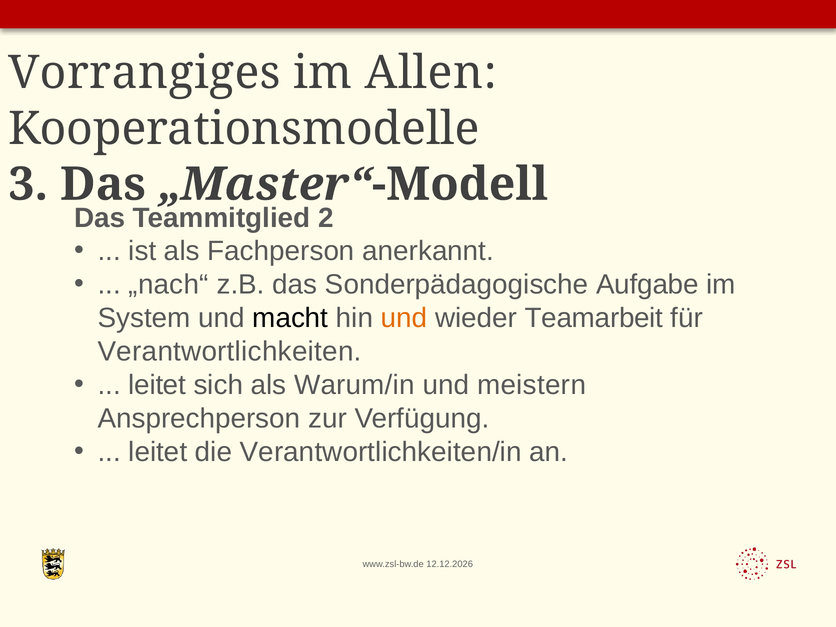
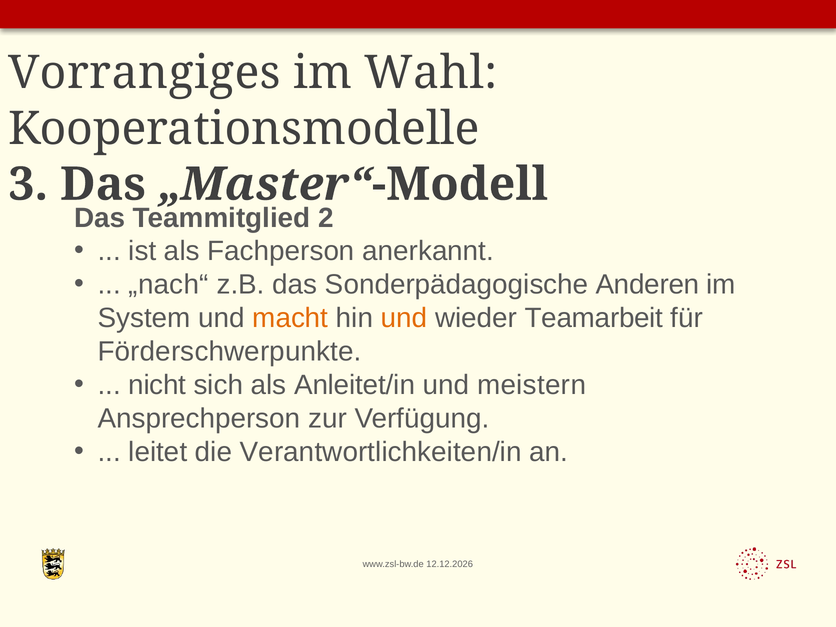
Allen: Allen -> Wahl
Aufgabe: Aufgabe -> Anderen
macht colour: black -> orange
Verantwortlichkeiten: Verantwortlichkeiten -> Förderschwerpunkte
leitet at (157, 385): leitet -> nicht
Warum/in: Warum/in -> Anleitet/in
